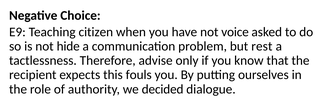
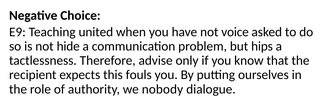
citizen: citizen -> united
rest: rest -> hips
decided: decided -> nobody
